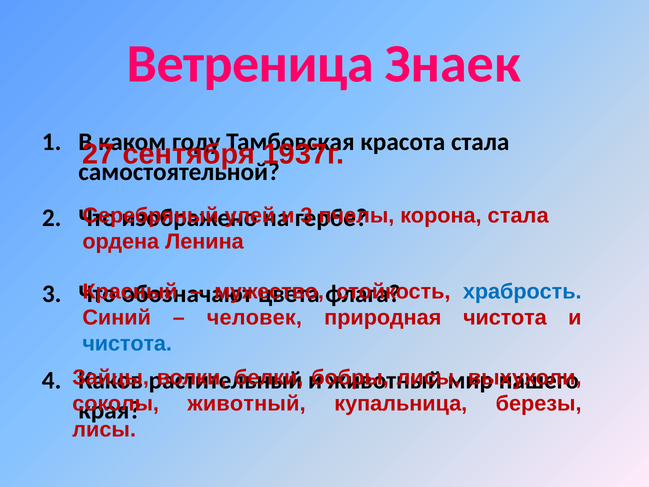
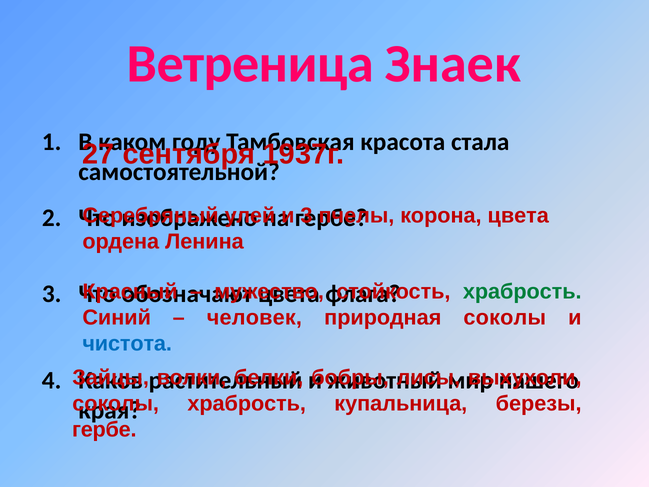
корона стала: стала -> цвета
храбрость at (522, 291) colour: blue -> green
природная чистота: чистота -> соколы
животный at (247, 404): животный -> храбрость
лисы at (104, 430): лисы -> гербе
